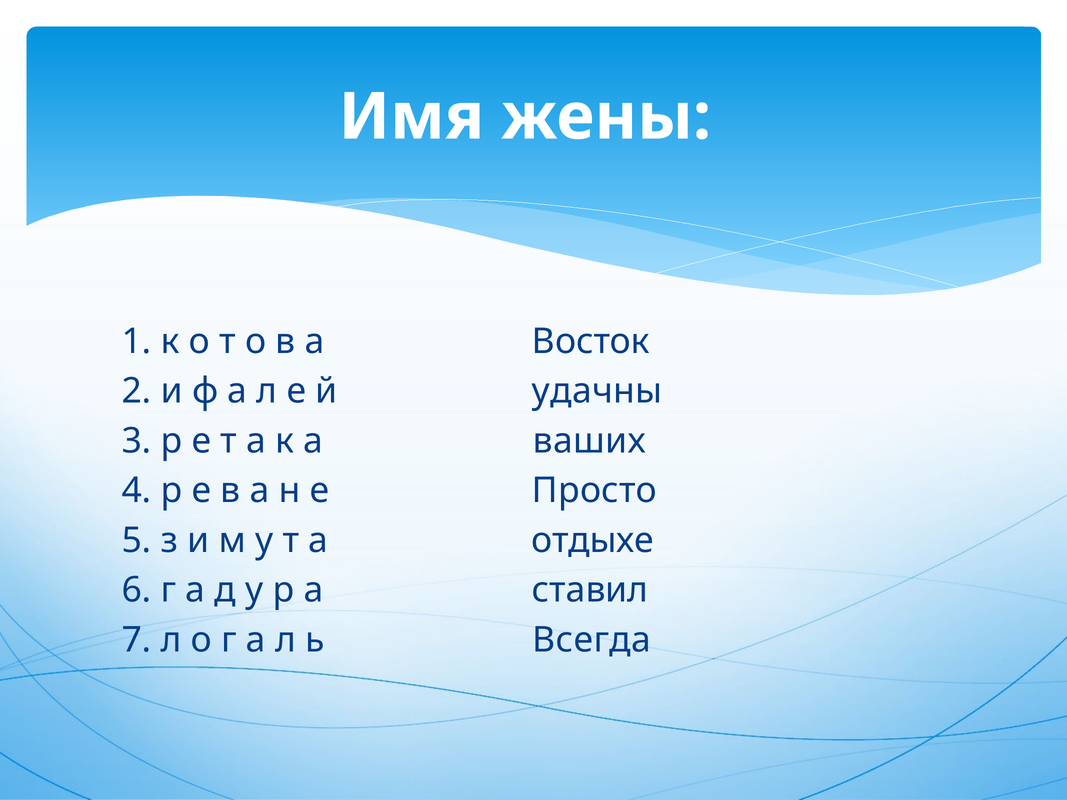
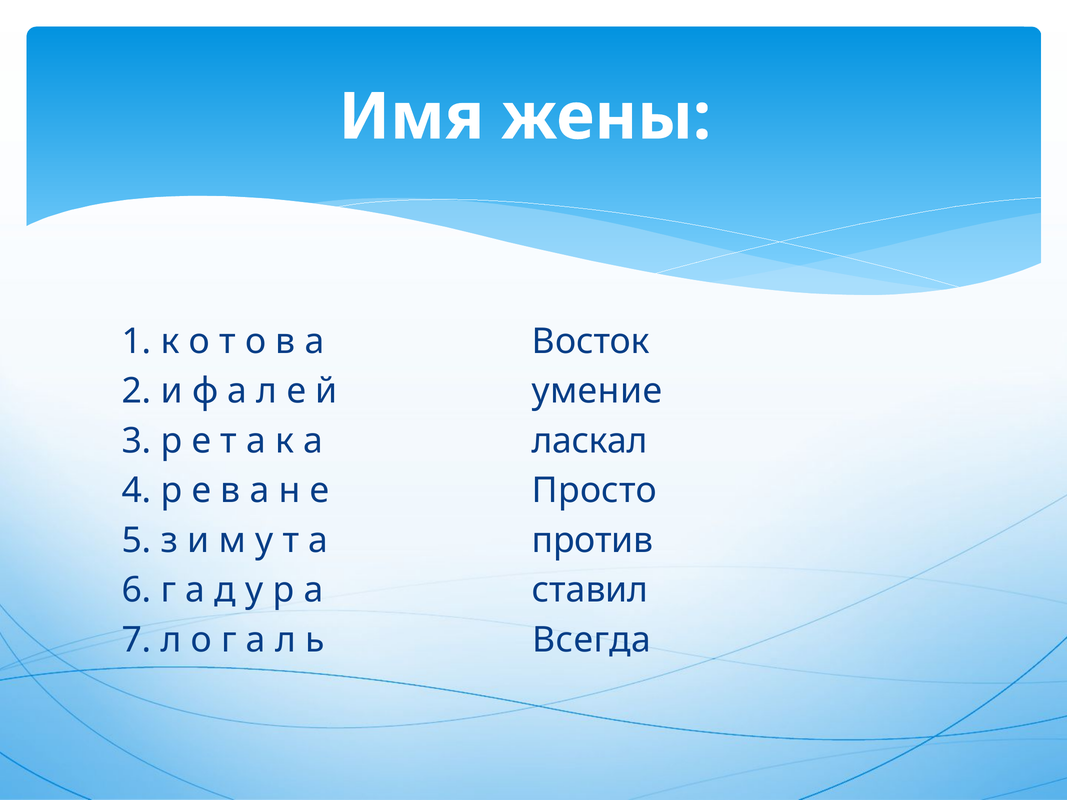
удачны: удачны -> умение
ваших: ваших -> ласкал
отдыхе: отдыхе -> против
